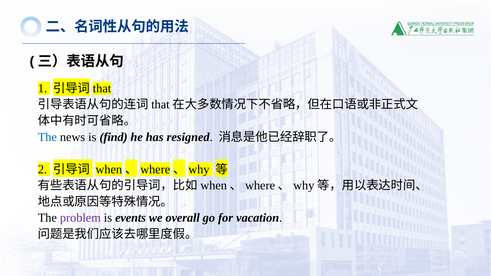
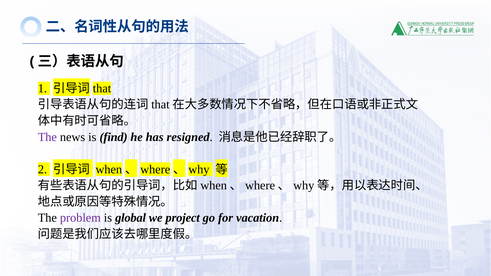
The at (47, 137) colour: blue -> purple
events: events -> global
overall: overall -> project
